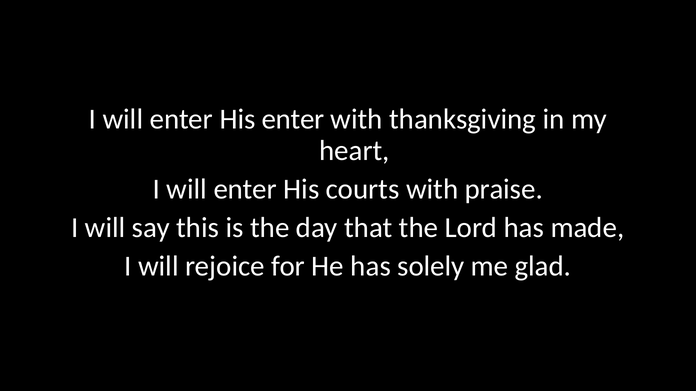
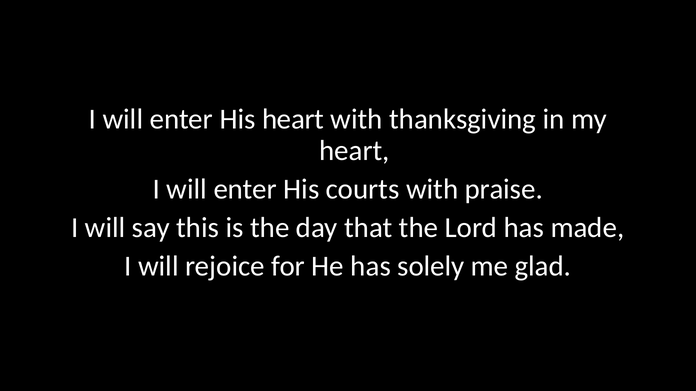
His enter: enter -> heart
